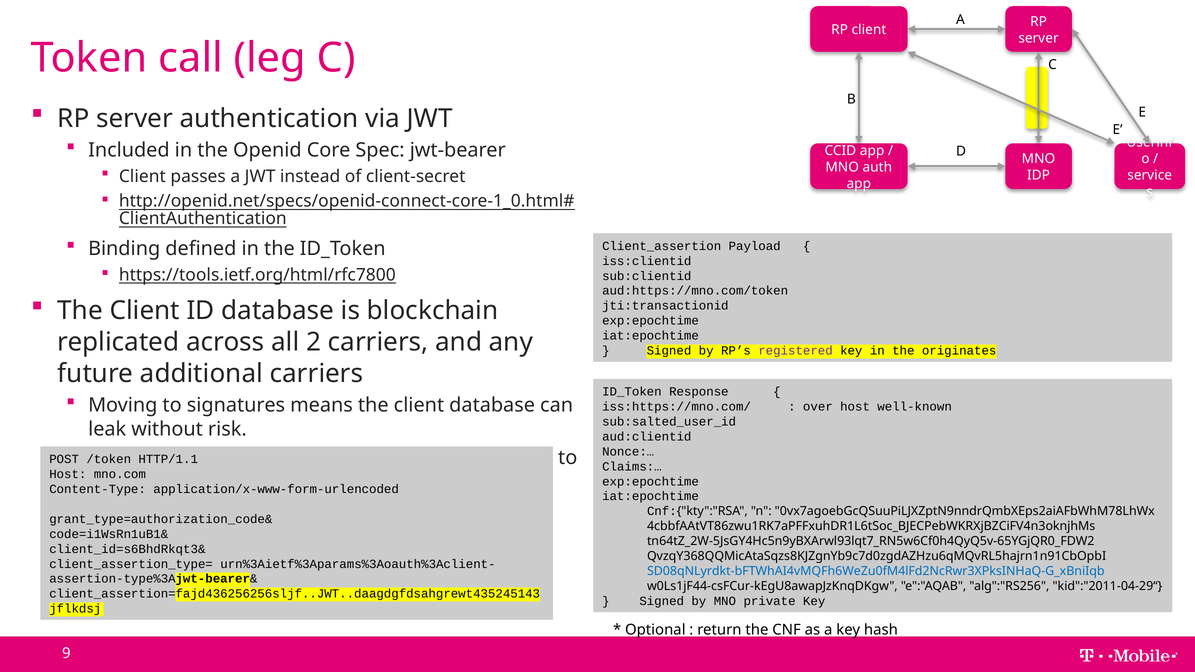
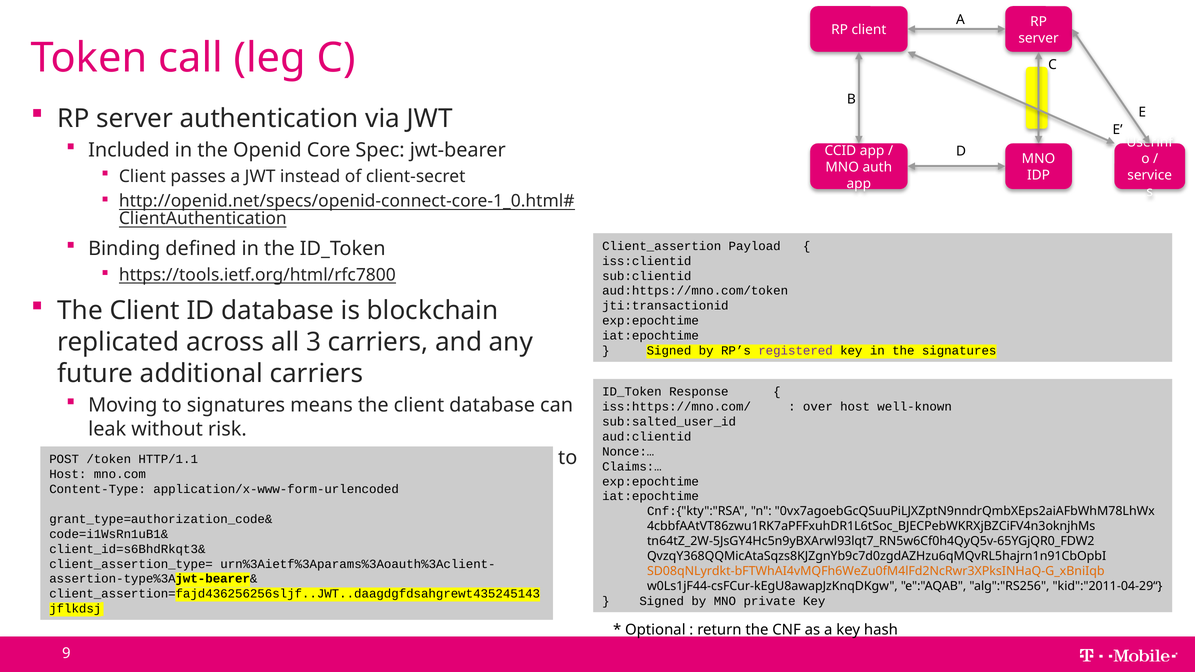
2: 2 -> 3
the originates: originates -> signatures
SD08qNLyrdkt-bFTWhAI4vMQFh6WeZu0fM4lFd2NcRwr3XPksINHaQ-G_xBniIqb colour: blue -> orange
